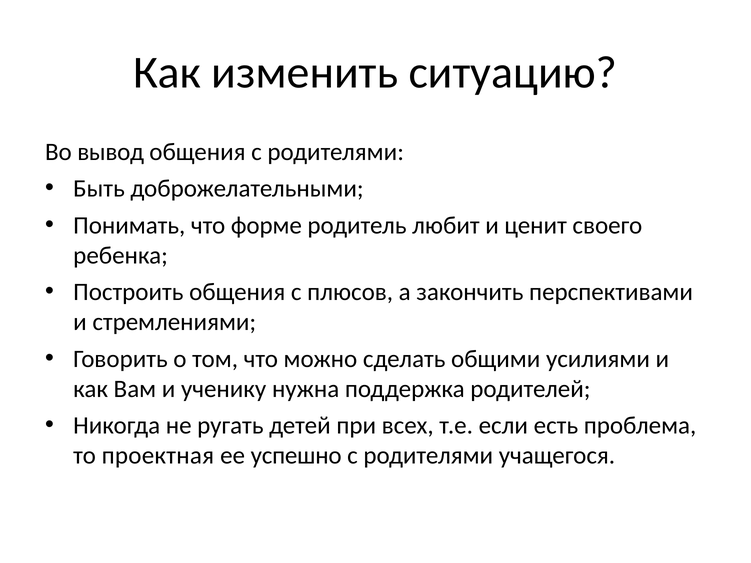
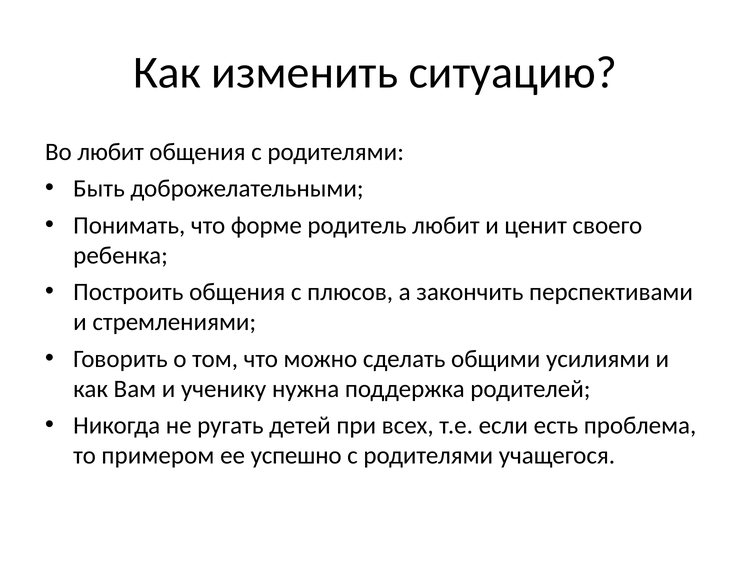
Во вывод: вывод -> любит
проектная: проектная -> примером
